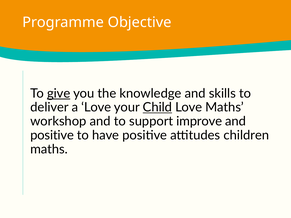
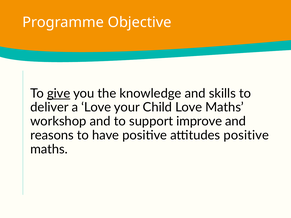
Child underline: present -> none
positive at (52, 135): positive -> reasons
attitudes children: children -> positive
